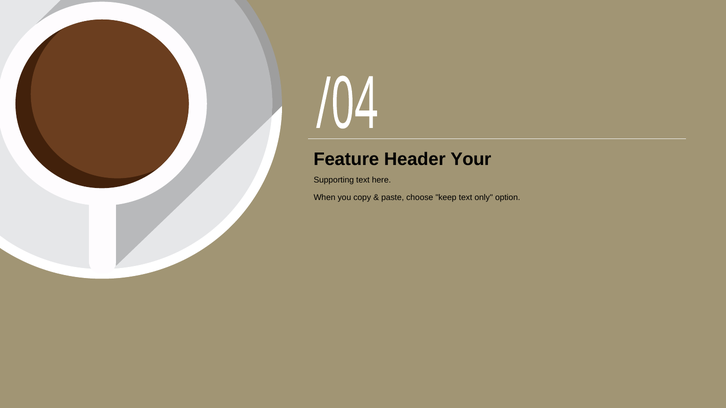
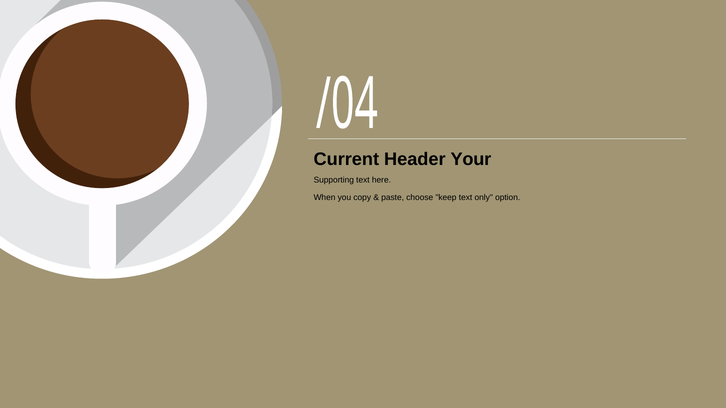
Feature: Feature -> Current
